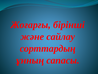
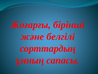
сайлау: сайлау -> белгiлi
